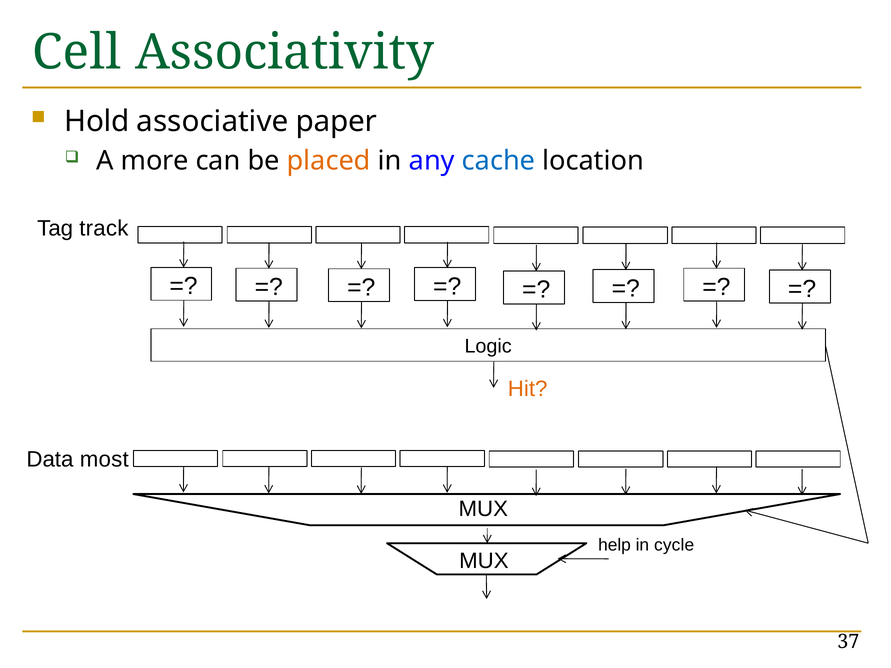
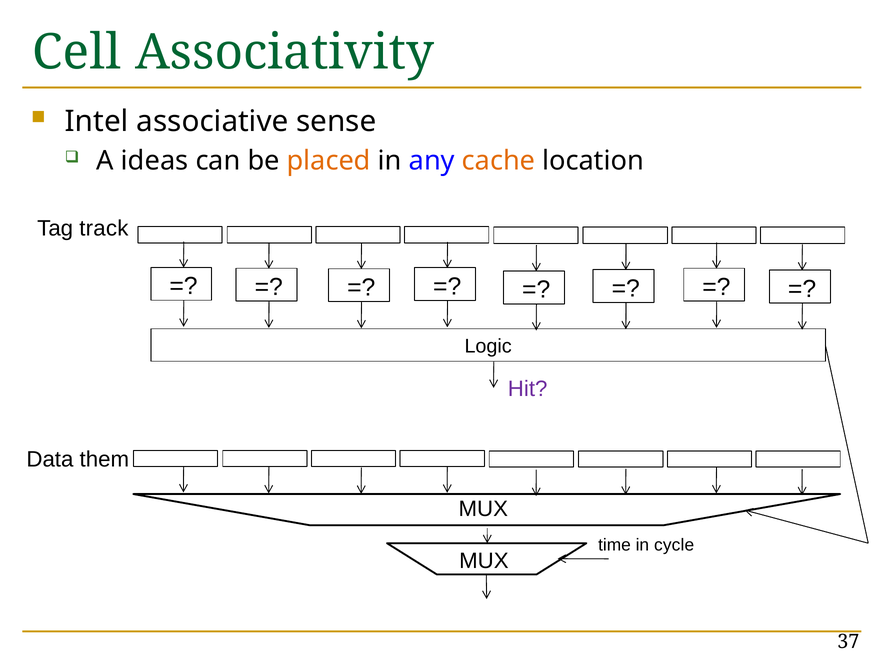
Hold: Hold -> Intel
paper: paper -> sense
more: more -> ideas
cache colour: blue -> orange
Hit colour: orange -> purple
most: most -> them
help: help -> time
